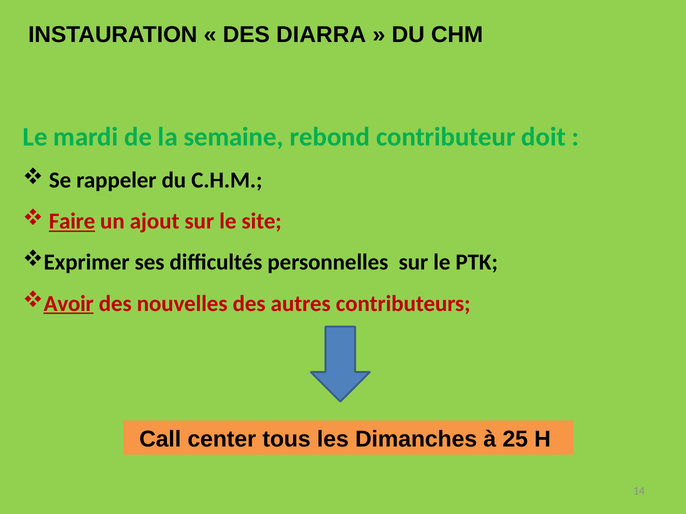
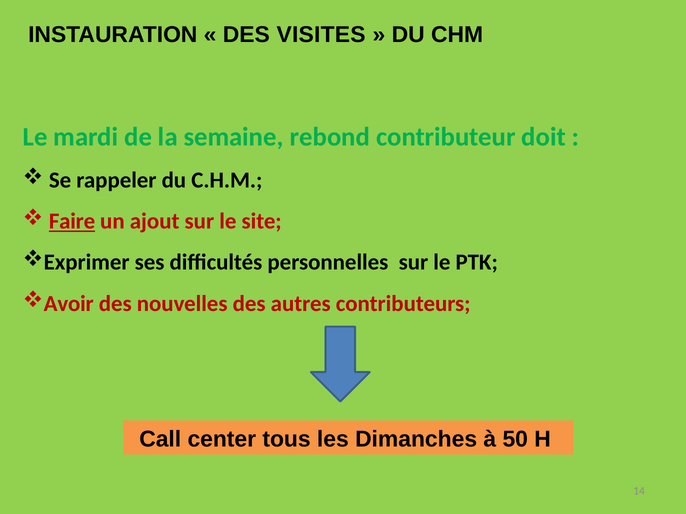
DIARRA: DIARRA -> VISITES
Avoir underline: present -> none
25: 25 -> 50
